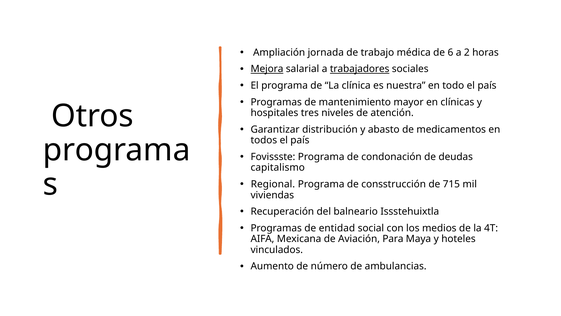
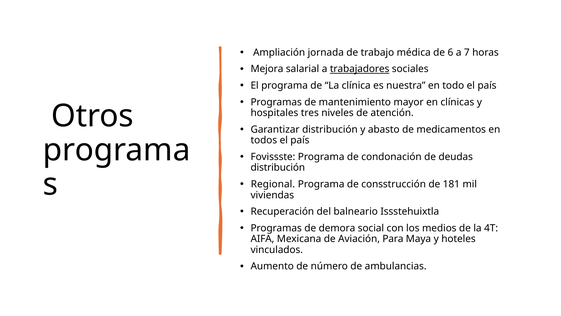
2: 2 -> 7
Mejora underline: present -> none
capitalismo at (278, 167): capitalismo -> distribución
715: 715 -> 181
entidad: entidad -> demora
